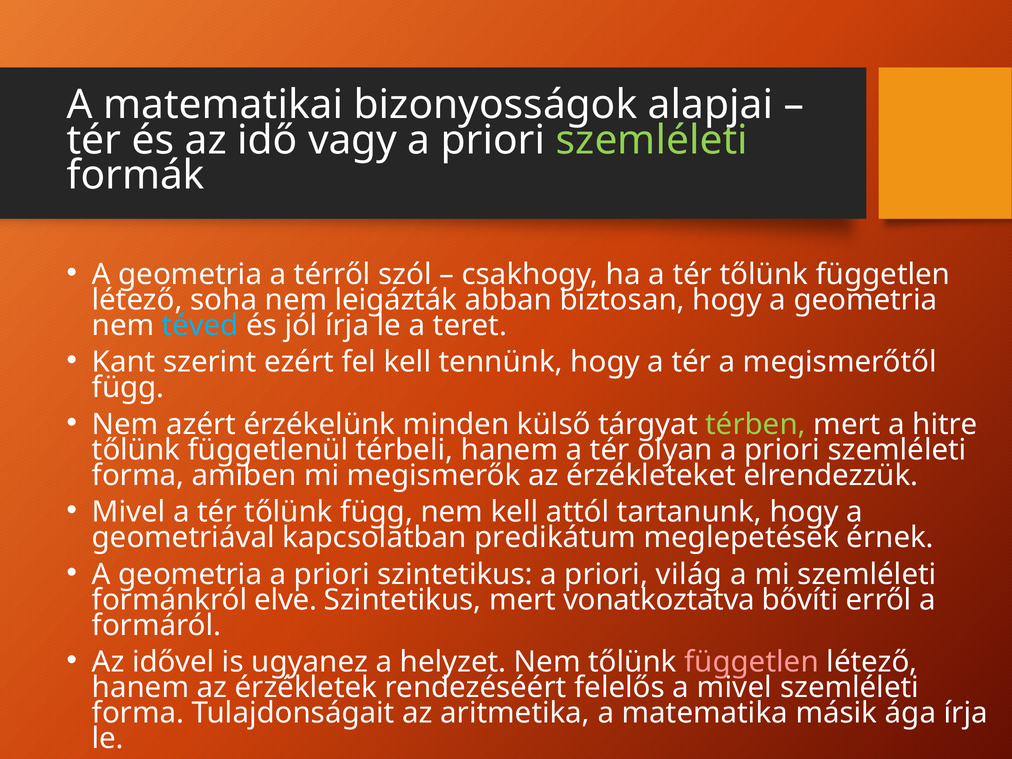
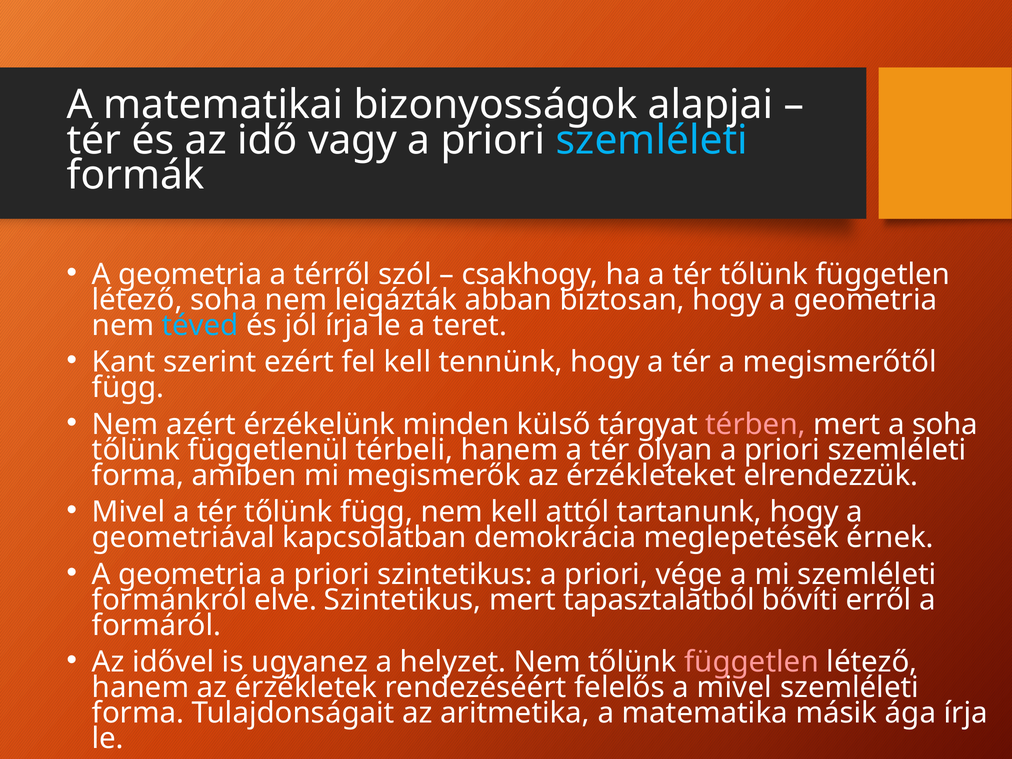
szemléleti at (652, 140) colour: light green -> light blue
térben colour: light green -> pink
a hitre: hitre -> soha
predikátum: predikátum -> demokrácia
világ: világ -> vége
vonatkoztatva: vonatkoztatva -> tapasztalatból
